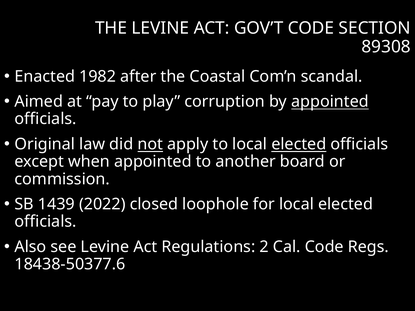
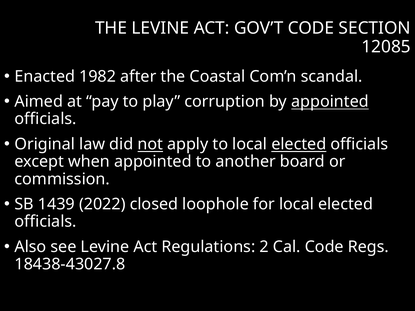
89308: 89308 -> 12085
18438-50377.6: 18438-50377.6 -> 18438-43027.8
